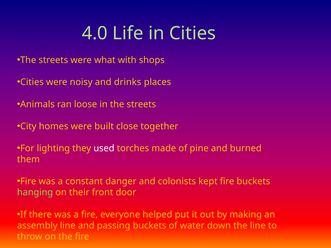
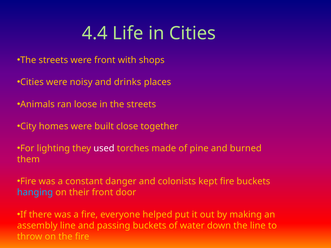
4.0: 4.0 -> 4.4
were what: what -> front
hanging colour: light green -> light blue
